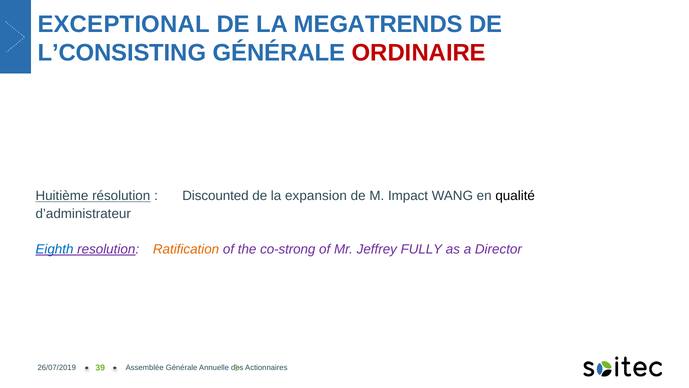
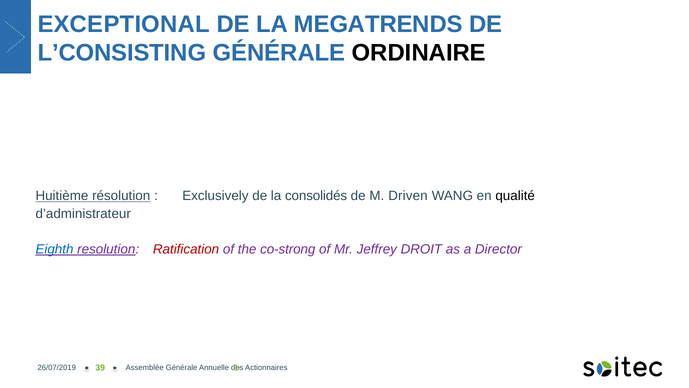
ORDINAIRE colour: red -> black
Discounted: Discounted -> Exclusively
expansion: expansion -> consolidés
Impact: Impact -> Driven
Ratification colour: orange -> red
FULLY: FULLY -> DROIT
